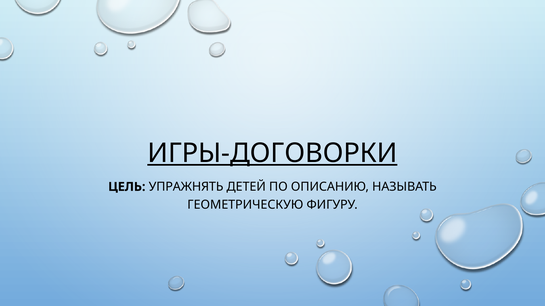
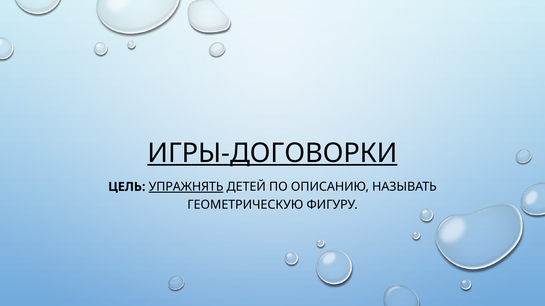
УПРАЖНЯТЬ underline: none -> present
